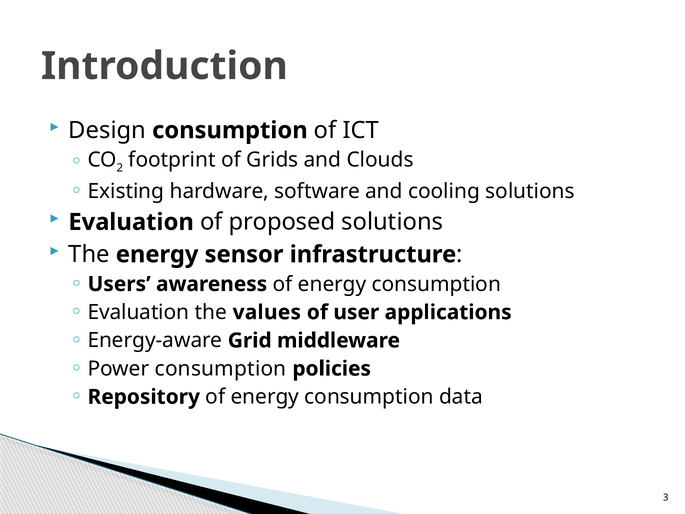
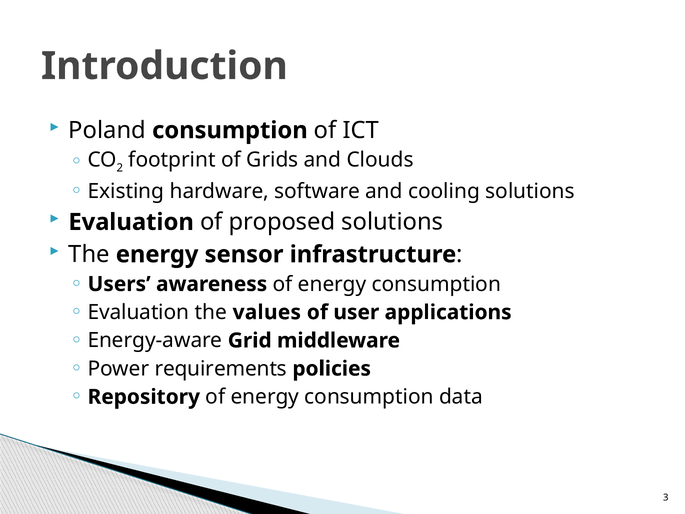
Design: Design -> Poland
Power consumption: consumption -> requirements
